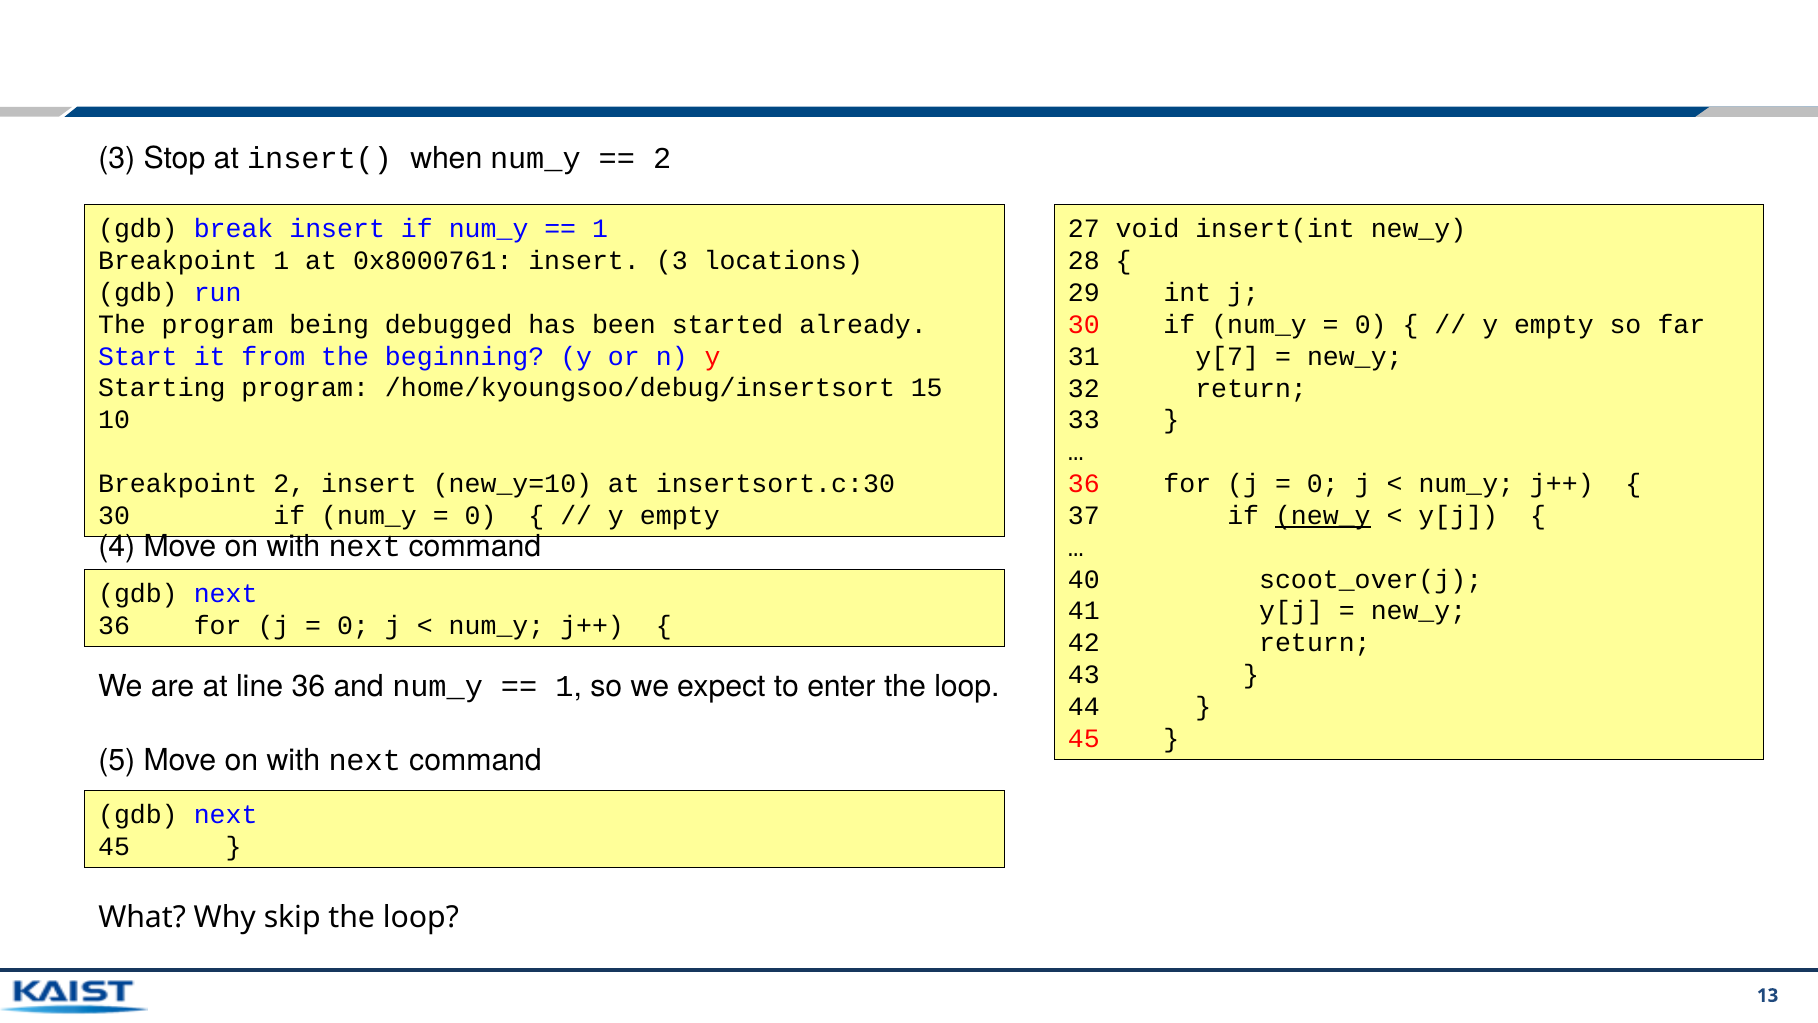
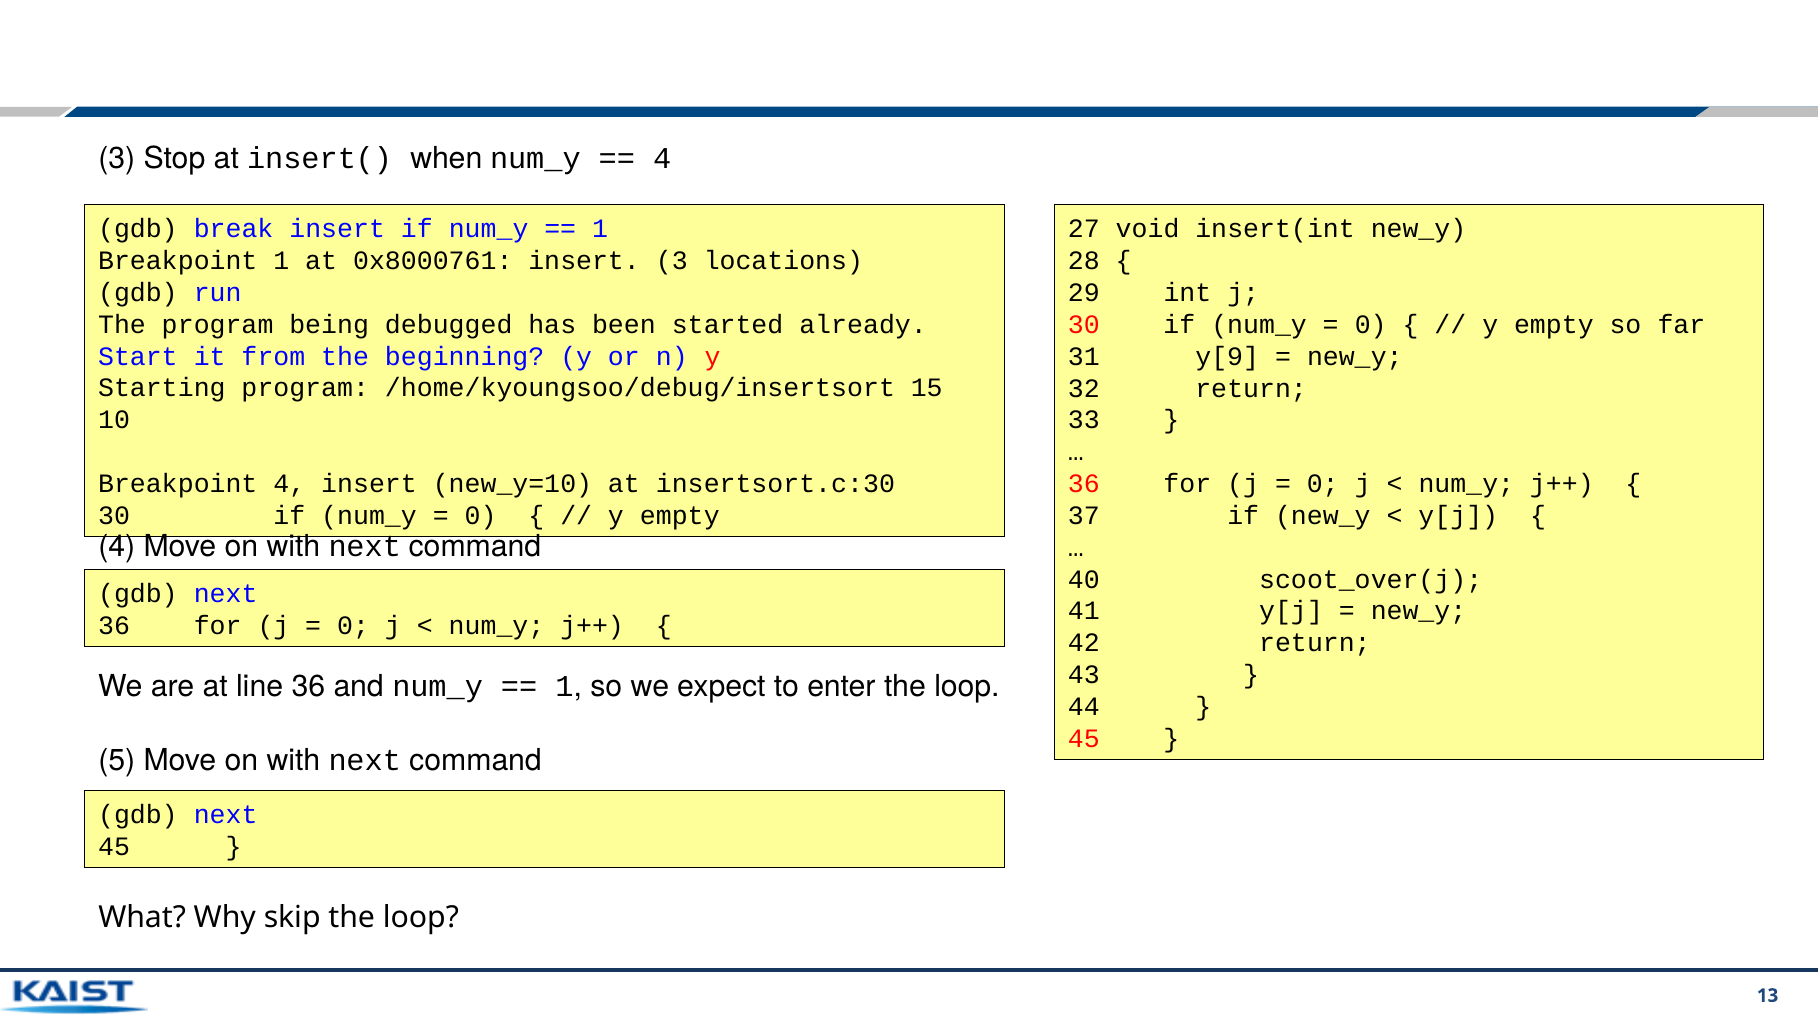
2 at (662, 159): 2 -> 4
y[7: y[7 -> y[9
Breakpoint 2: 2 -> 4
new_y at (1323, 515) underline: present -> none
